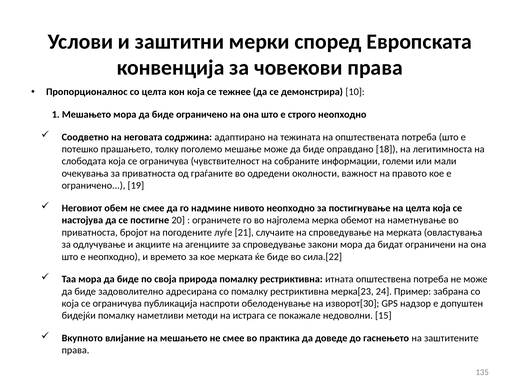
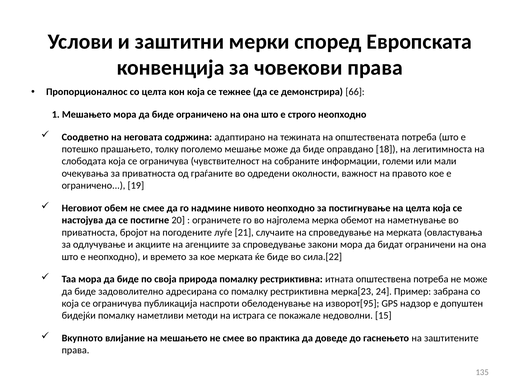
10: 10 -> 66
изворот[30: изворот[30 -> изворот[95
